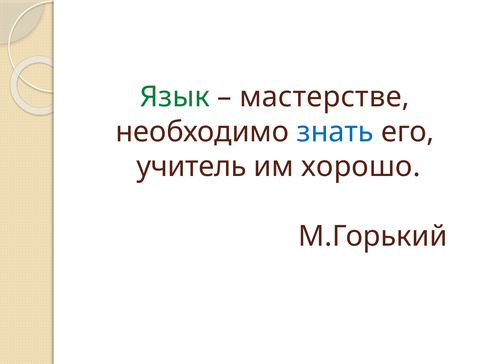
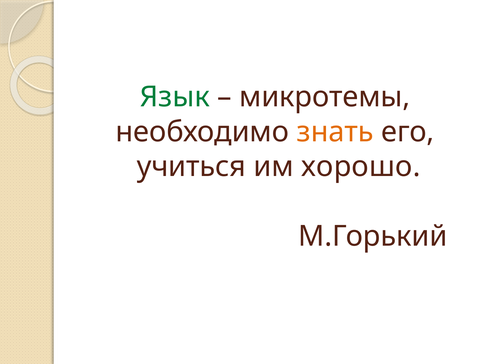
мастерстве: мастерстве -> микротемы
знать colour: blue -> orange
учитель: учитель -> учиться
